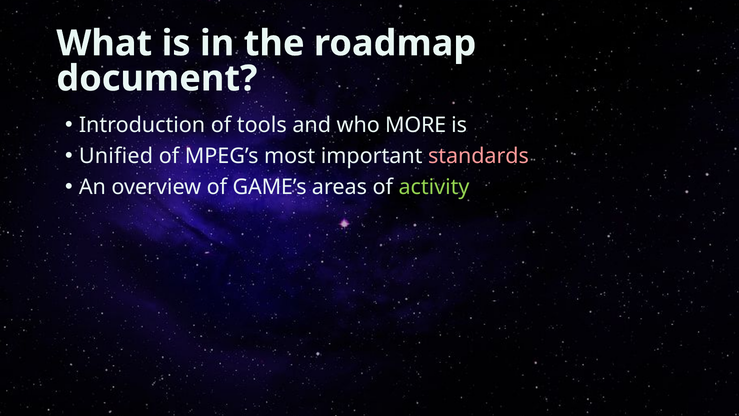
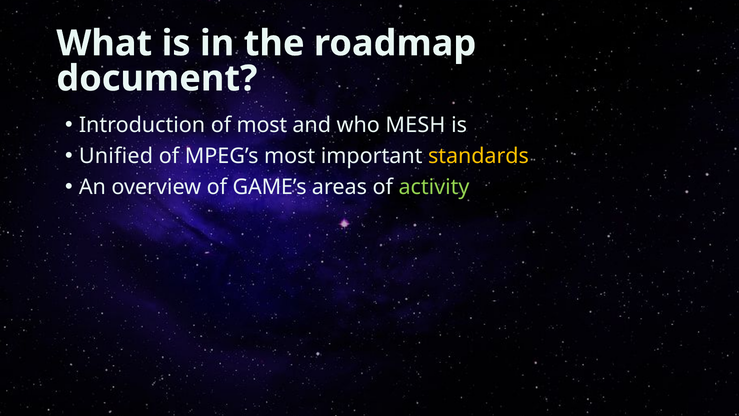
of tools: tools -> most
MORE: MORE -> MESH
standards colour: pink -> yellow
